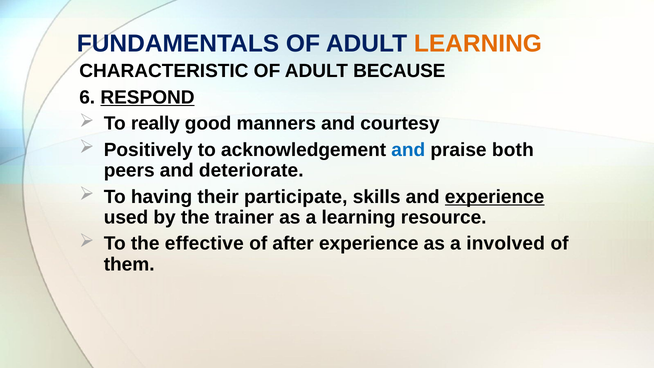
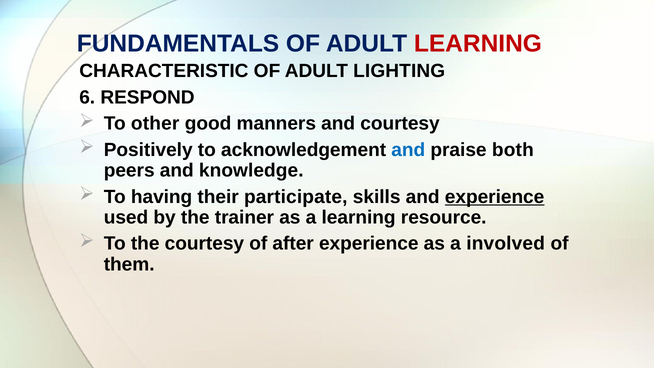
LEARNING at (478, 43) colour: orange -> red
BECAUSE: BECAUSE -> LIGHTING
RESPOND underline: present -> none
really: really -> other
deteriorate: deteriorate -> knowledge
the effective: effective -> courtesy
